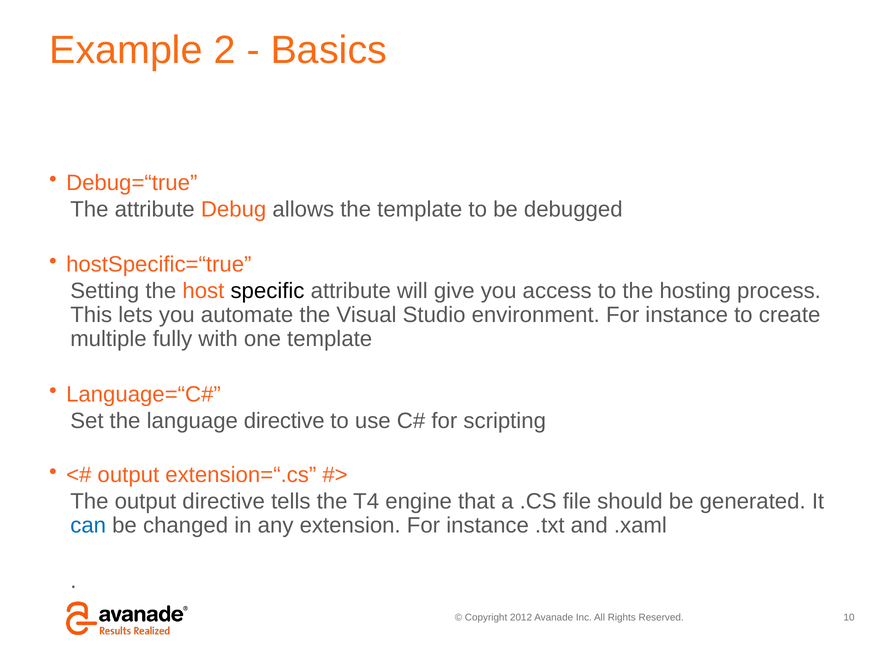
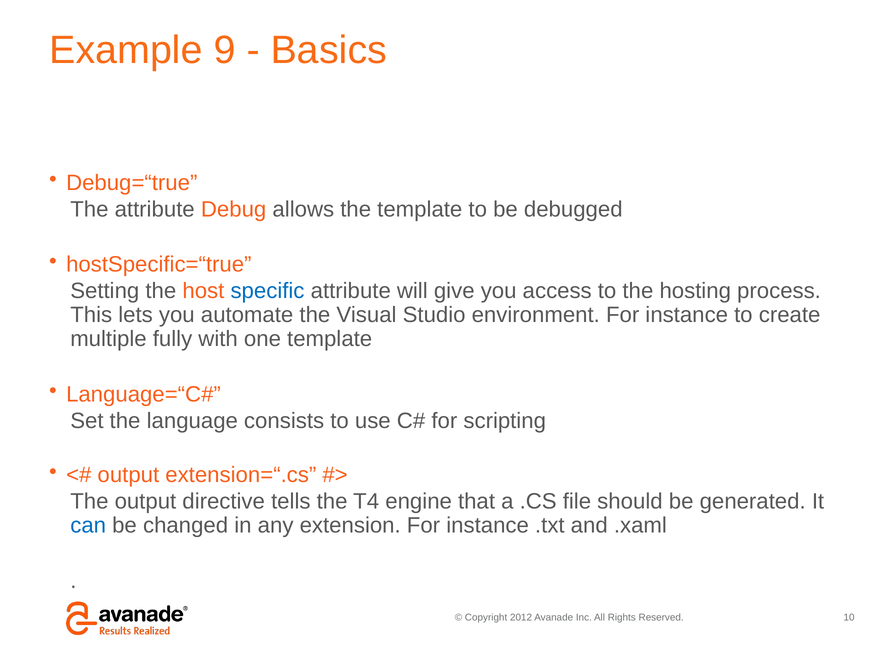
2: 2 -> 9
specific colour: black -> blue
language directive: directive -> consists
